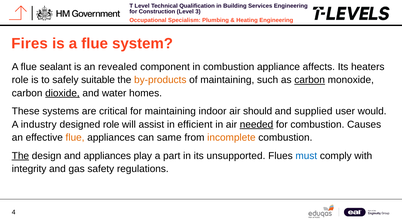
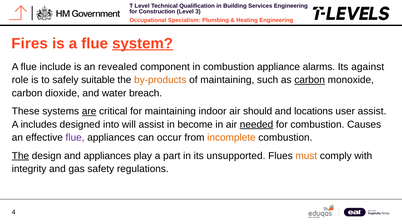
system underline: none -> present
sealant: sealant -> include
affects: affects -> alarms
heaters: heaters -> against
dioxide underline: present -> none
homes: homes -> breach
are underline: none -> present
supplied: supplied -> locations
user would: would -> assist
industry: industry -> includes
designed role: role -> into
efficient: efficient -> become
flue at (75, 138) colour: orange -> purple
same: same -> occur
must colour: blue -> orange
